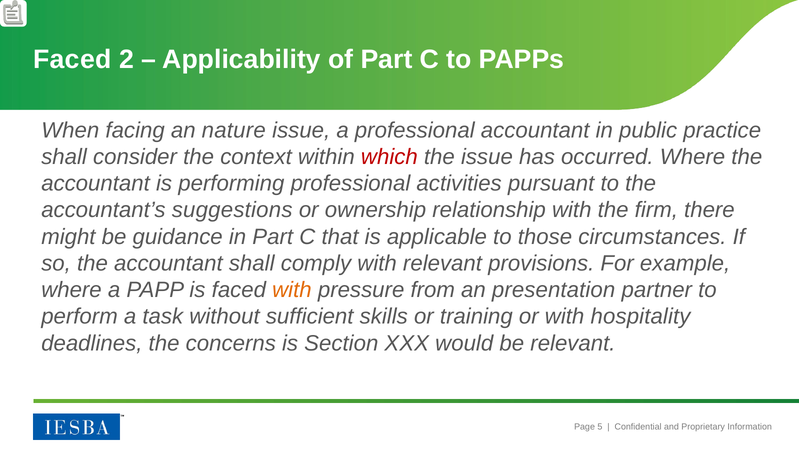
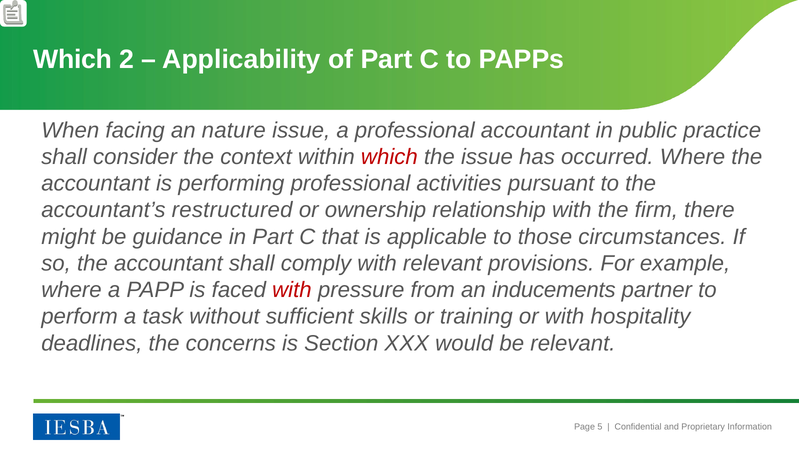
Faced at (72, 60): Faced -> Which
suggestions: suggestions -> restructured
with at (292, 290) colour: orange -> red
presentation: presentation -> inducements
